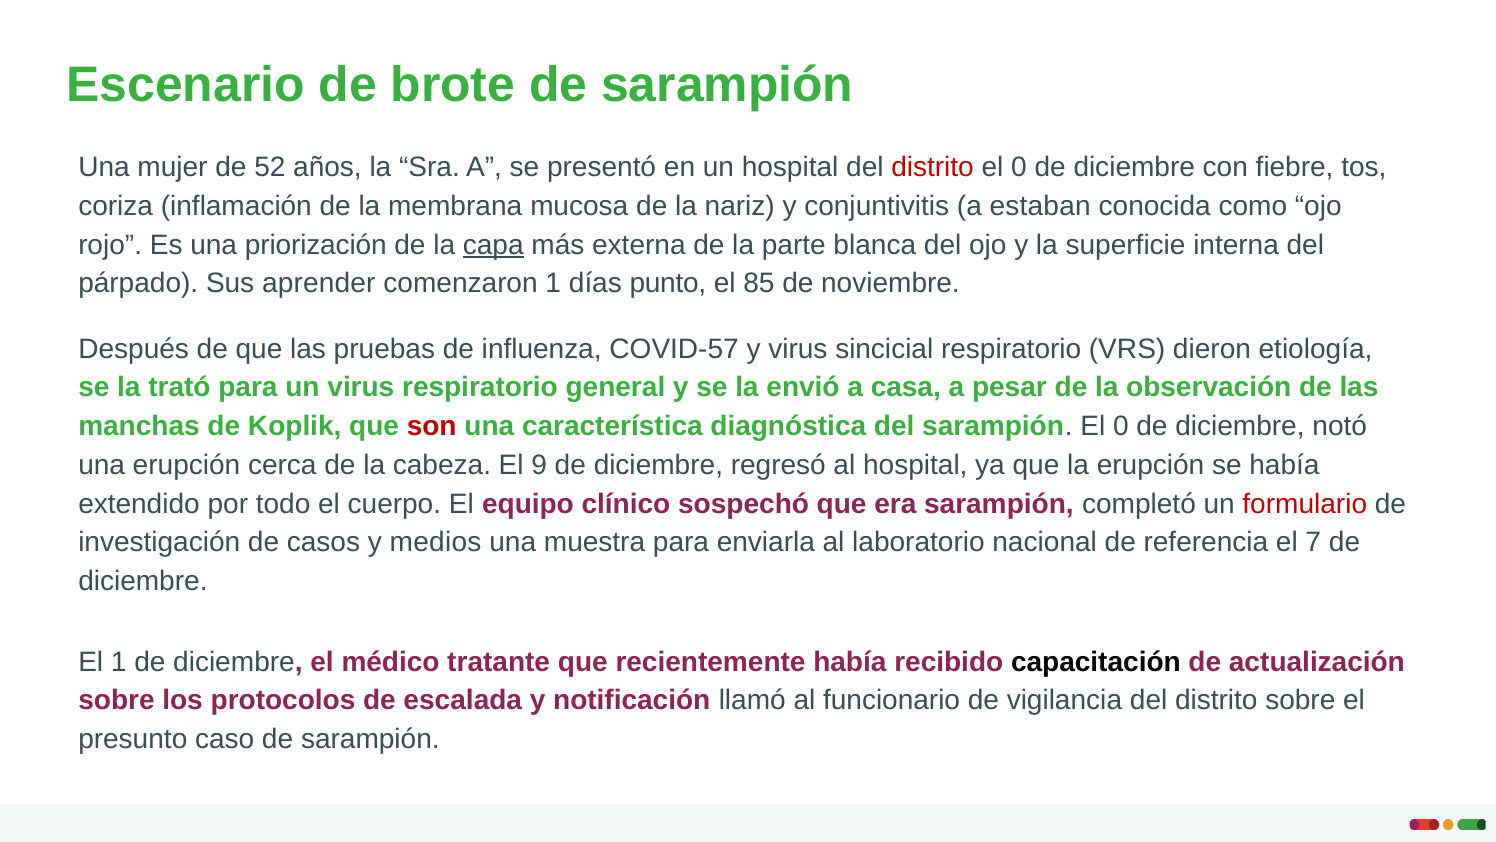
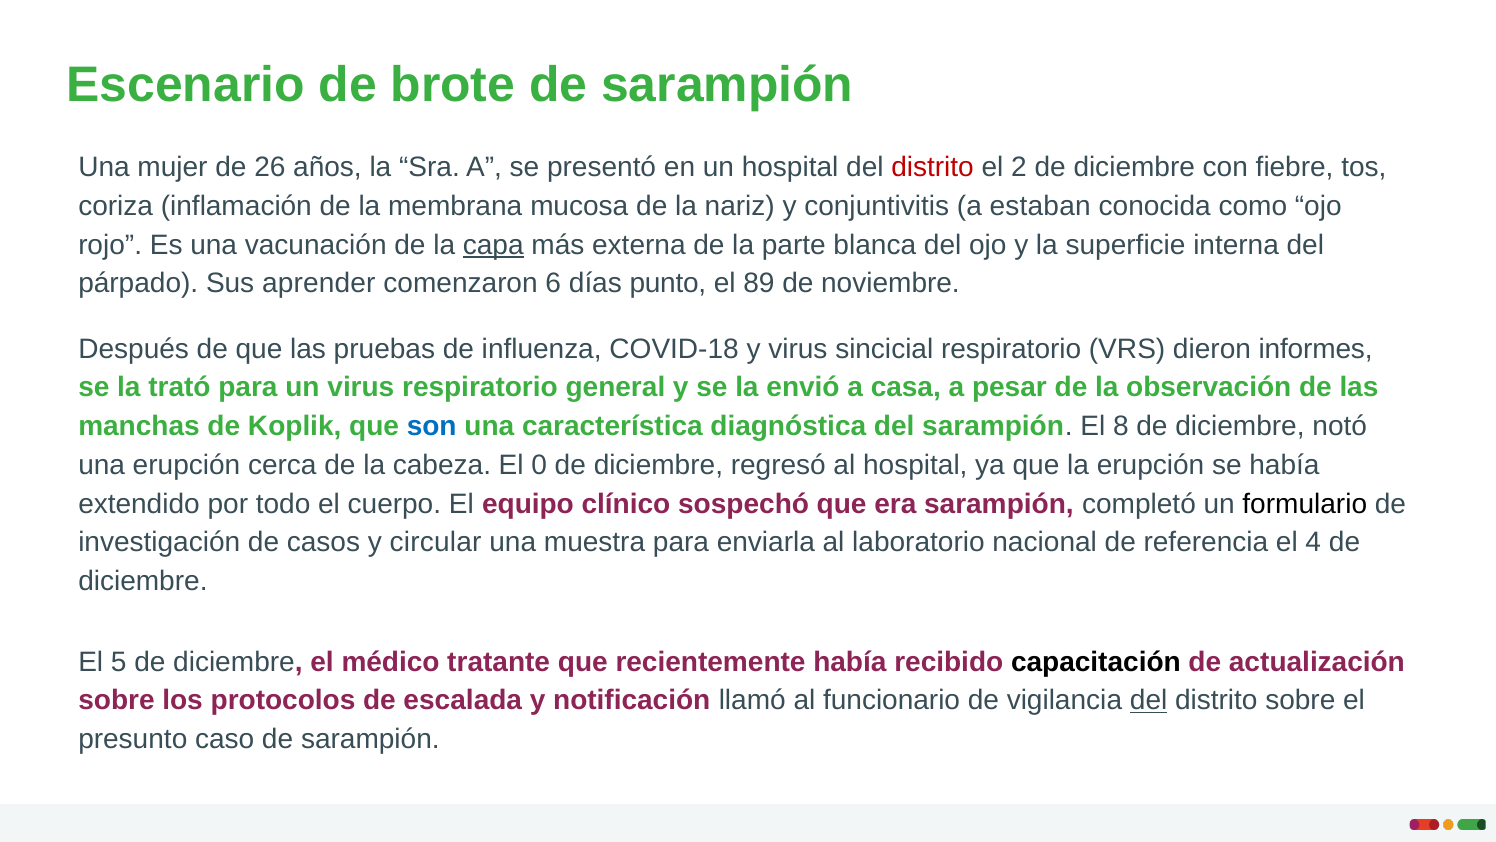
52: 52 -> 26
0 at (1019, 167): 0 -> 2
priorización: priorización -> vacunación
comenzaron 1: 1 -> 6
85: 85 -> 89
COVID-57: COVID-57 -> COVID-18
etiología: etiología -> informes
son colour: red -> blue
sarampión El 0: 0 -> 8
9: 9 -> 0
formulario colour: red -> black
medios: medios -> circular
7: 7 -> 4
El 1: 1 -> 5
del at (1149, 700) underline: none -> present
